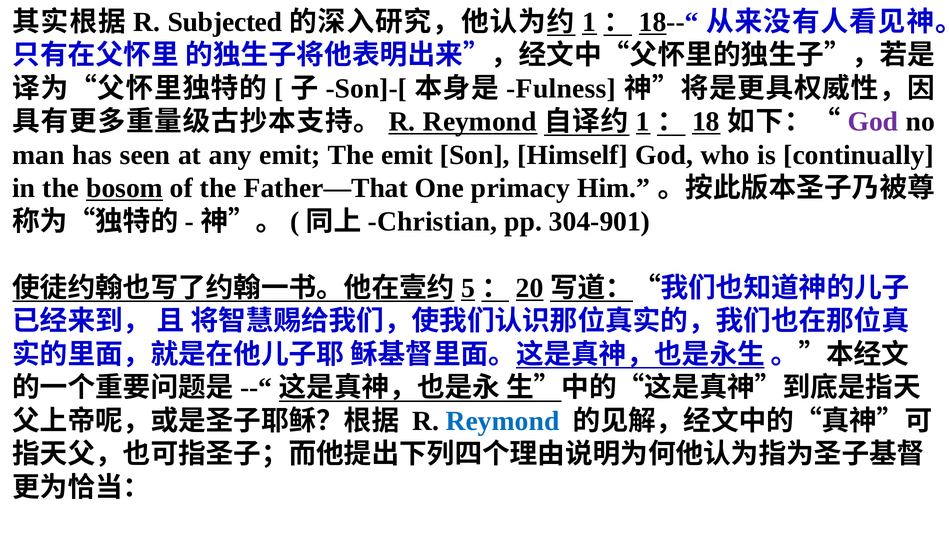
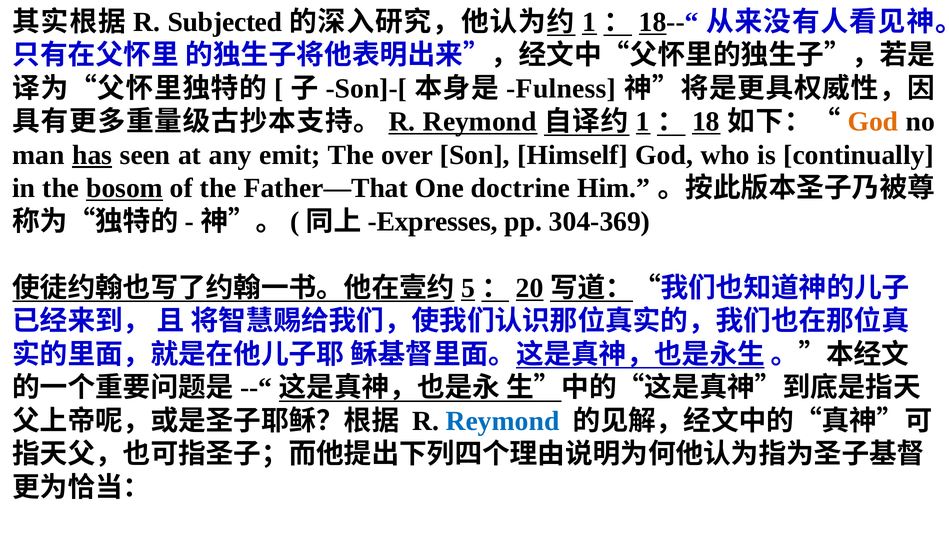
God at (873, 122) colour: purple -> orange
has underline: none -> present
The emit: emit -> over
primacy: primacy -> doctrine
Christian: Christian -> Expresses
304-901: 304-901 -> 304-369
